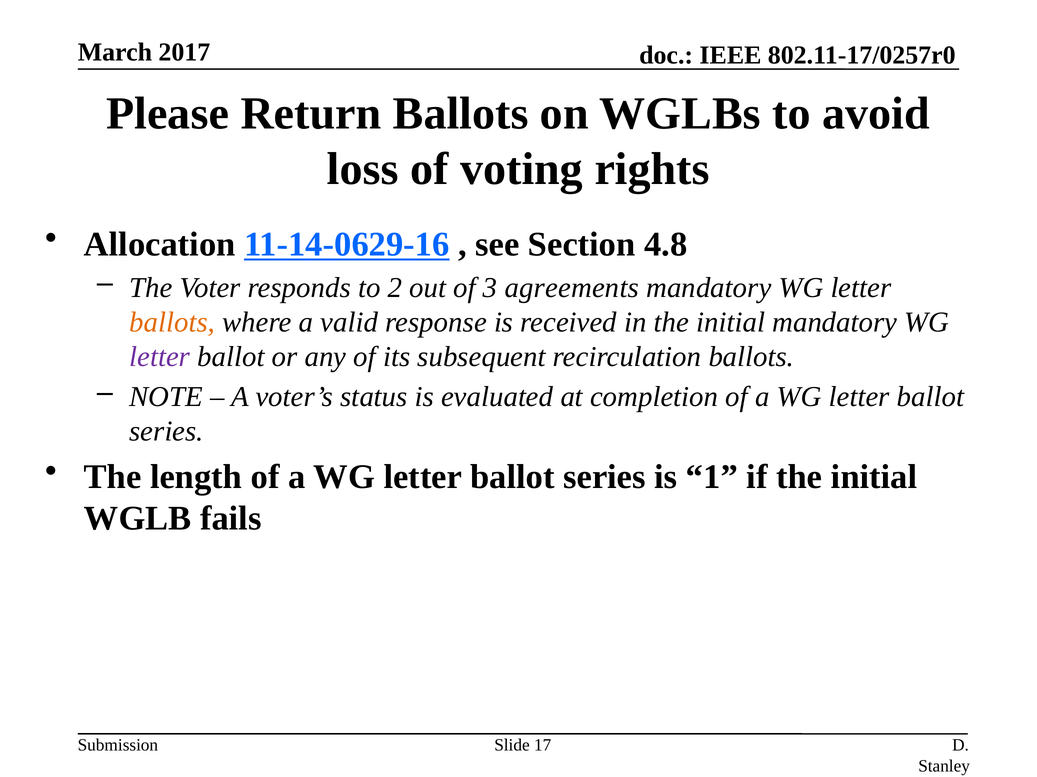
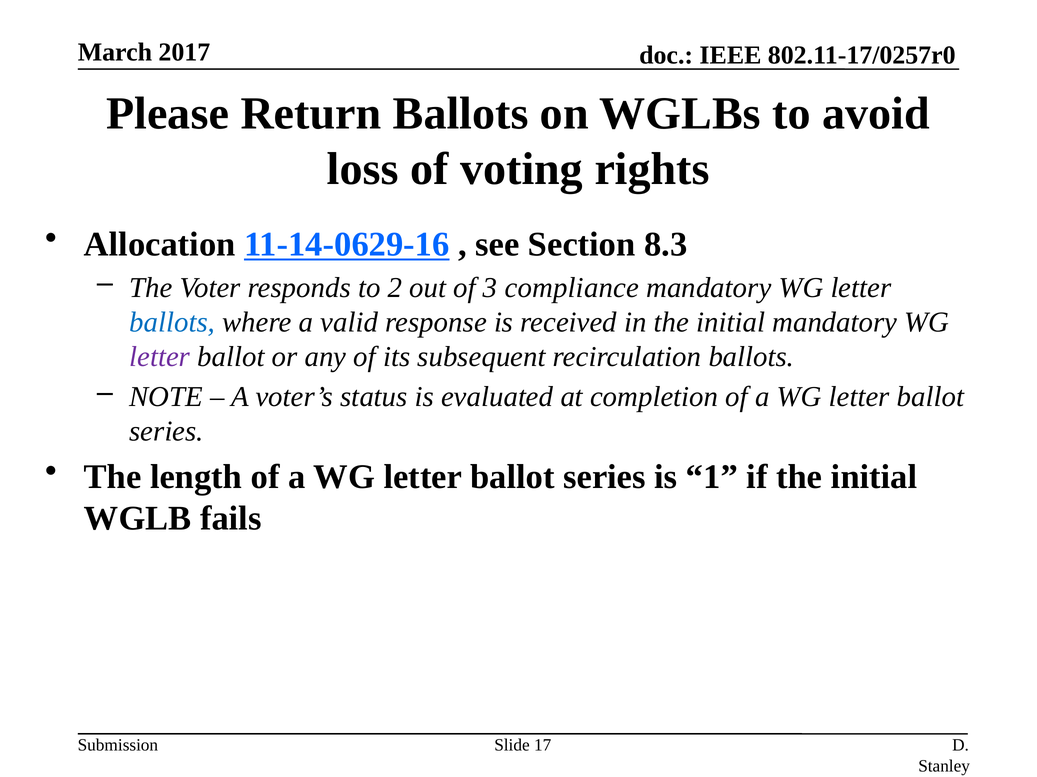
4.8: 4.8 -> 8.3
agreements: agreements -> compliance
ballots at (172, 322) colour: orange -> blue
